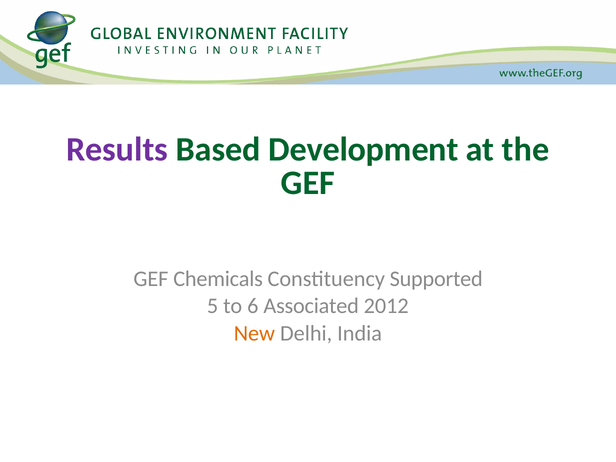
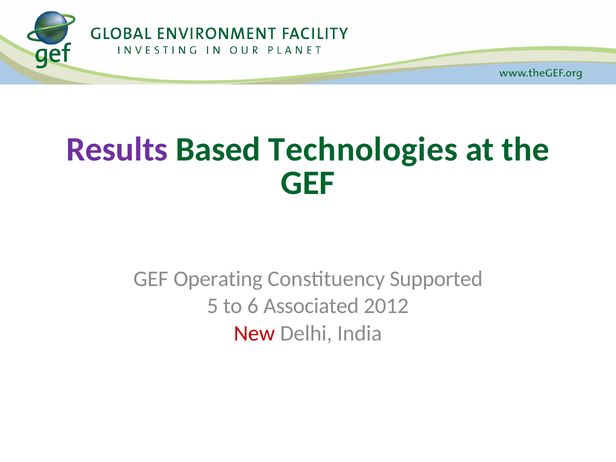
Development: Development -> Technologies
Chemicals: Chemicals -> Operating
New colour: orange -> red
